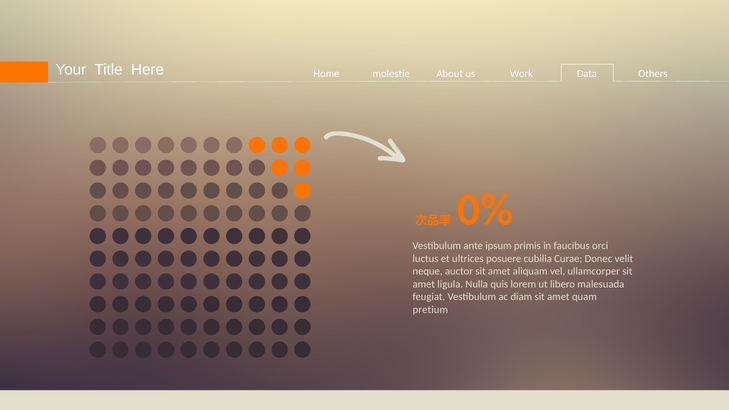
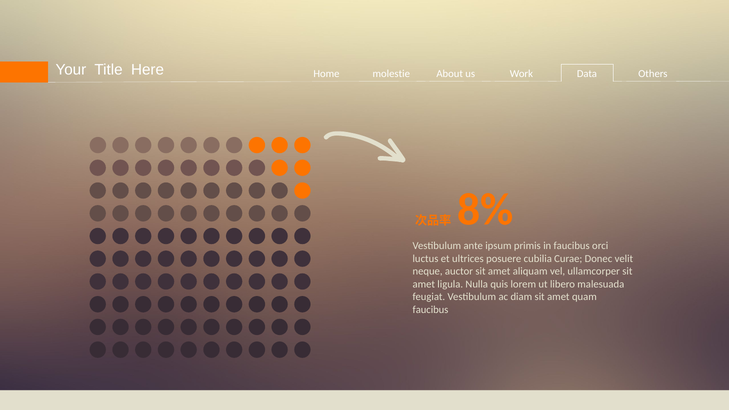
0%: 0% -> 8%
pretium at (430, 310): pretium -> faucibus
